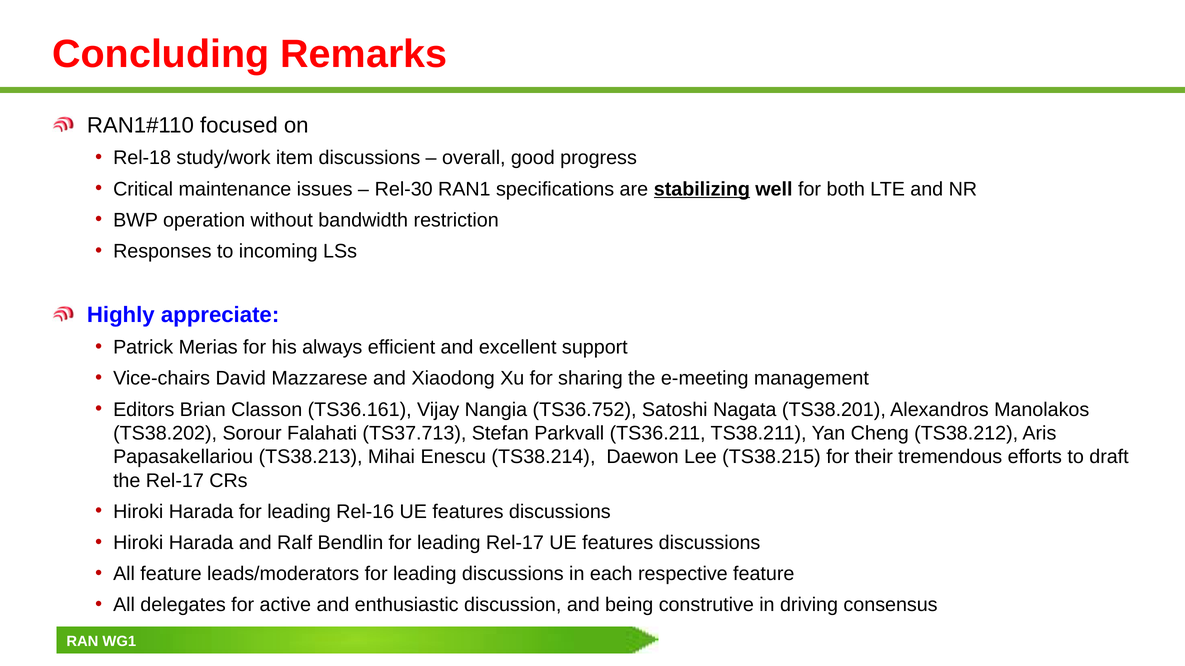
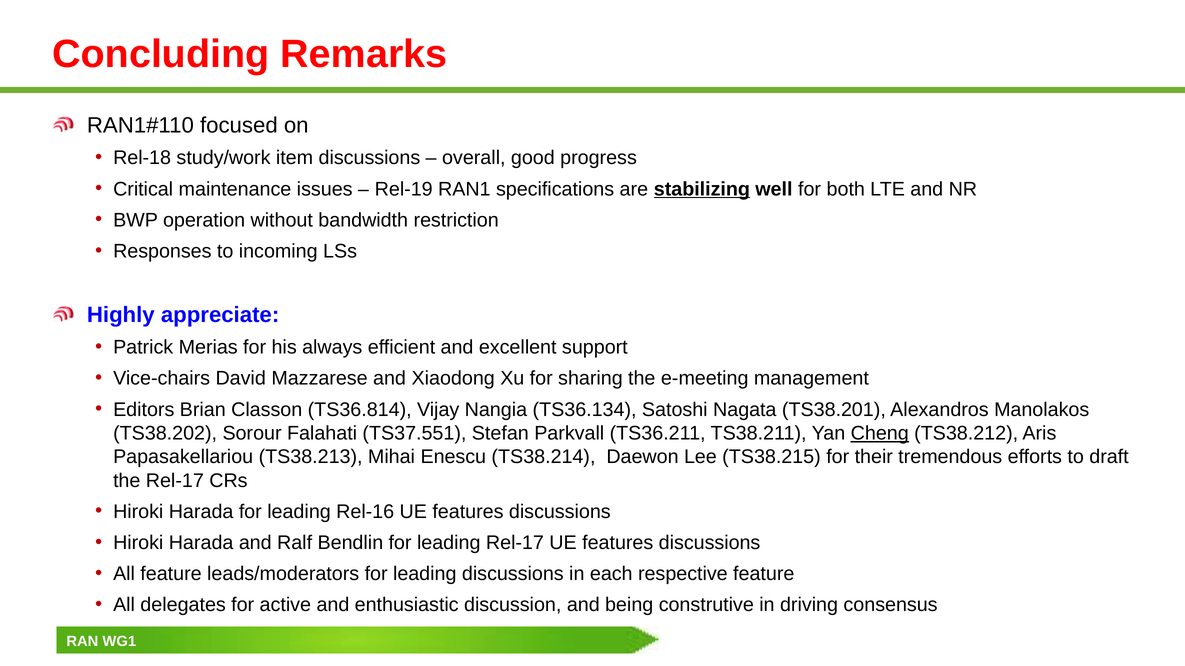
Rel-30: Rel-30 -> Rel-19
TS36.161: TS36.161 -> TS36.814
TS36.752: TS36.752 -> TS36.134
TS37.713: TS37.713 -> TS37.551
Cheng underline: none -> present
